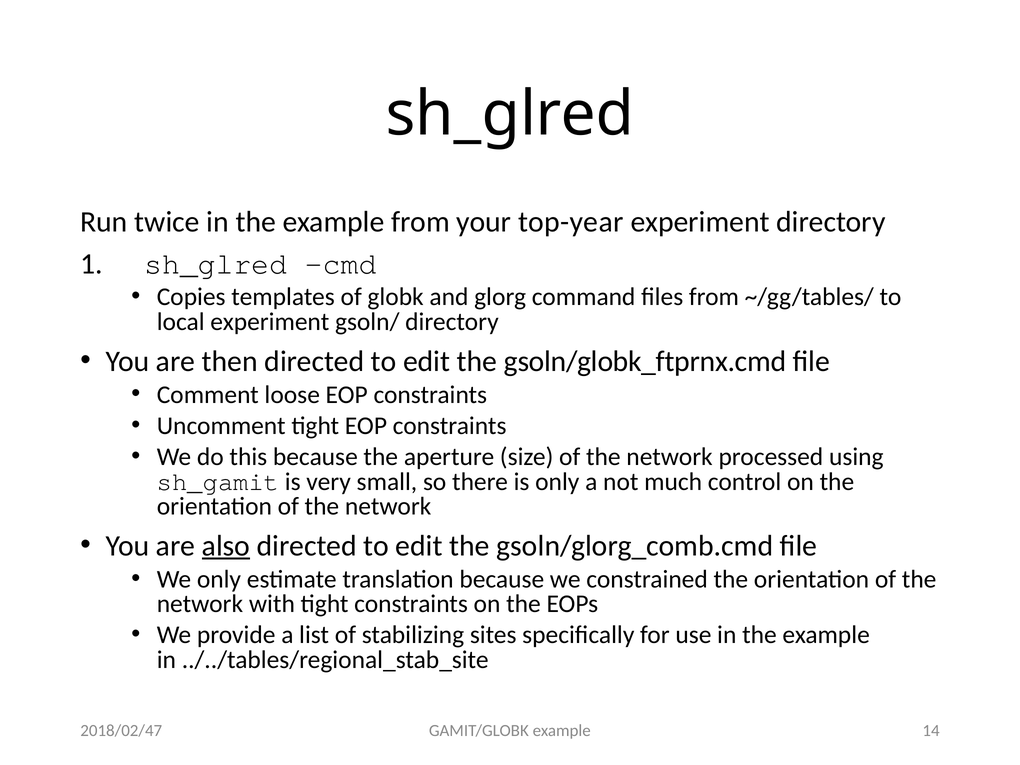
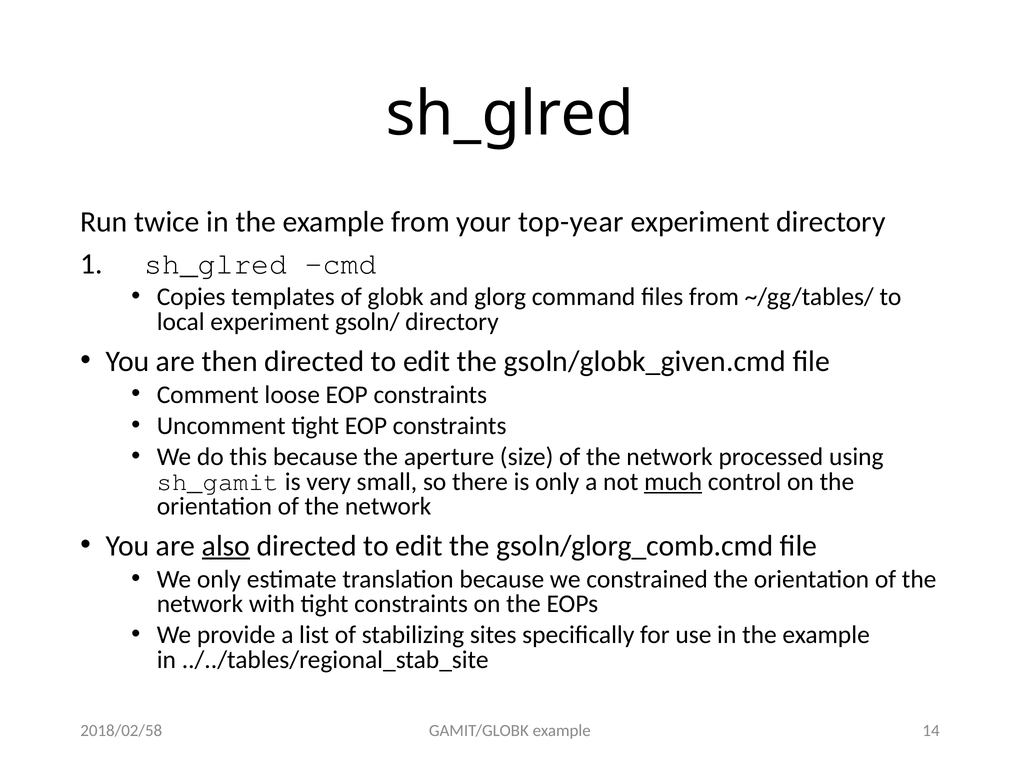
gsoln/globk_ftprnx.cmd: gsoln/globk_ftprnx.cmd -> gsoln/globk_given.cmd
much underline: none -> present
2018/02/47: 2018/02/47 -> 2018/02/58
